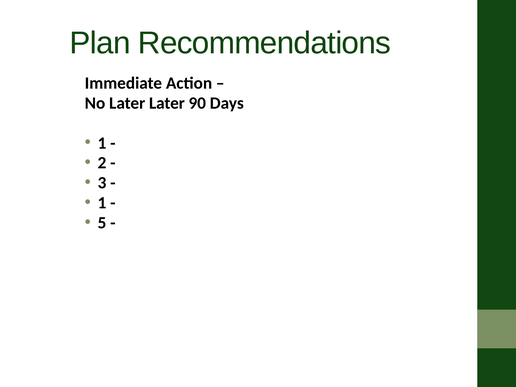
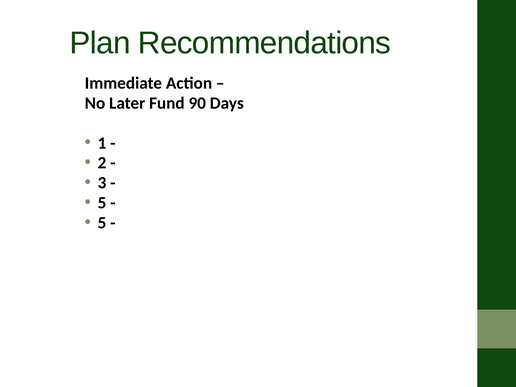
Later Later: Later -> Fund
1 at (102, 203): 1 -> 5
